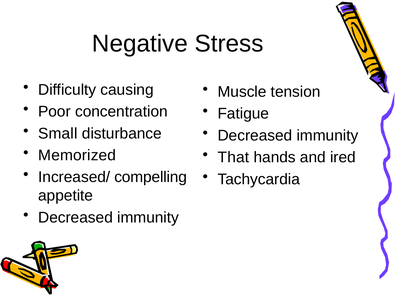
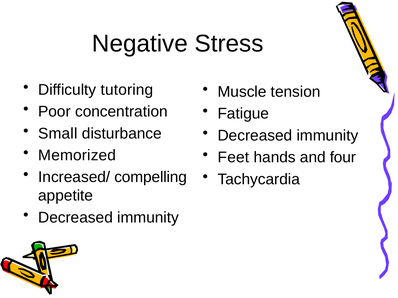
causing: causing -> tutoring
That: That -> Feet
ired: ired -> four
